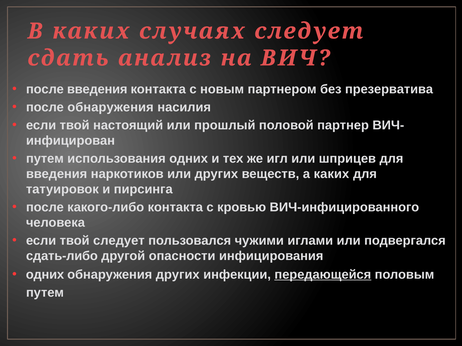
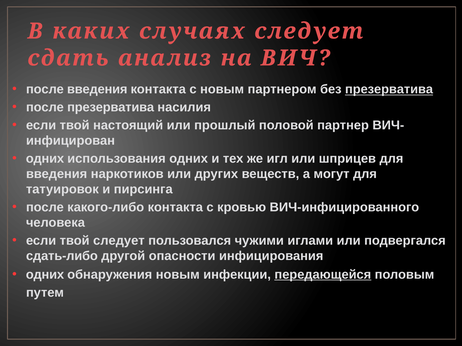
презерватива at (389, 90) underline: none -> present
после обнаружения: обнаружения -> презерватива
путем at (45, 159): путем -> одних
а каких: каких -> могут
обнаружения других: других -> новым
